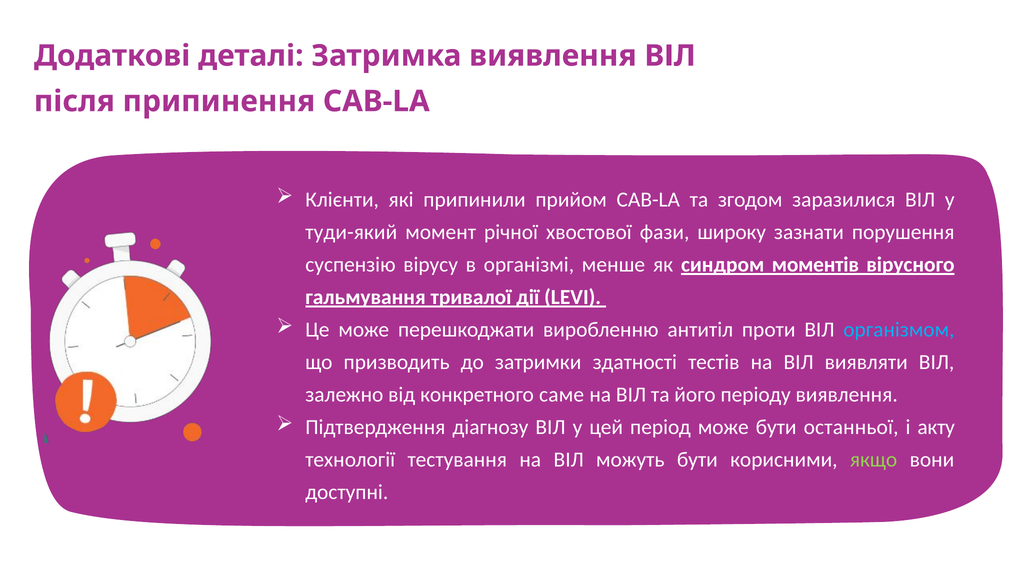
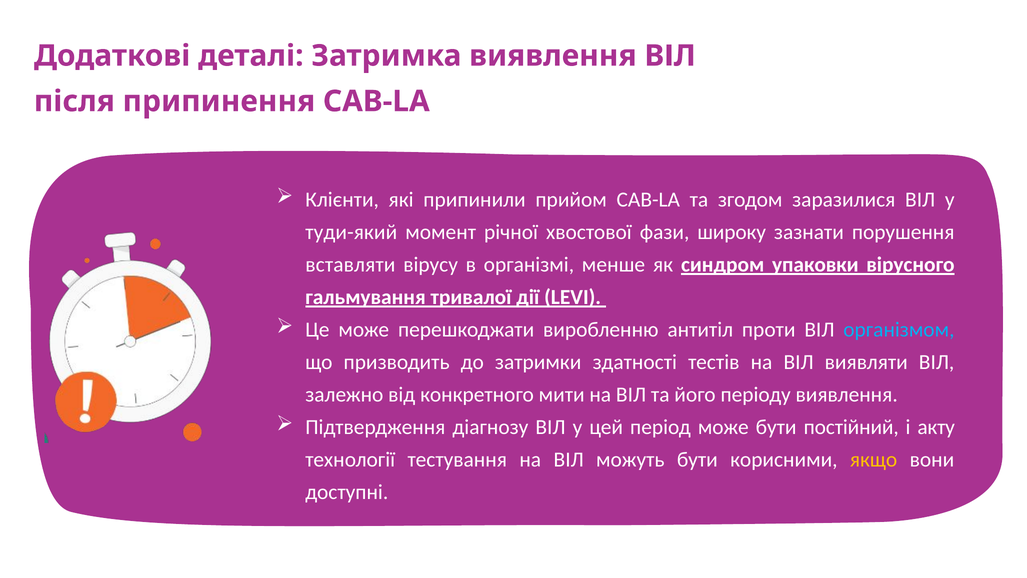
суспензію: суспензію -> вставляти
моментів: моментів -> упаковки
саме: саме -> мити
останньої: останньої -> постійний
якщо colour: light green -> yellow
